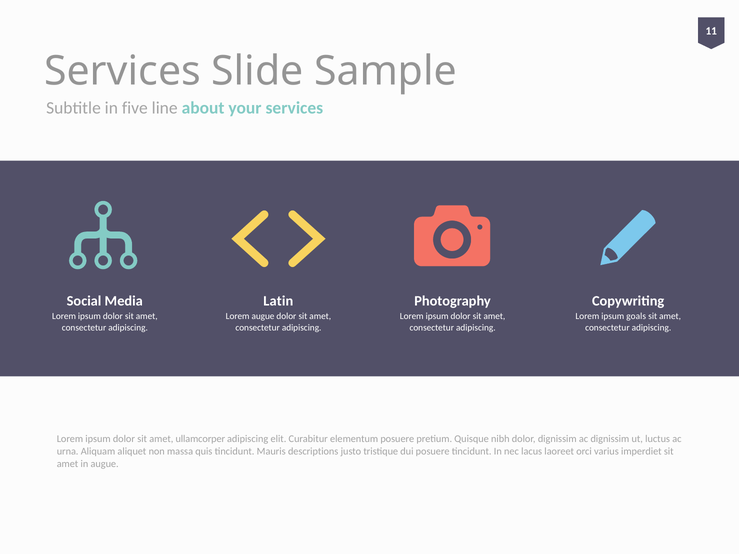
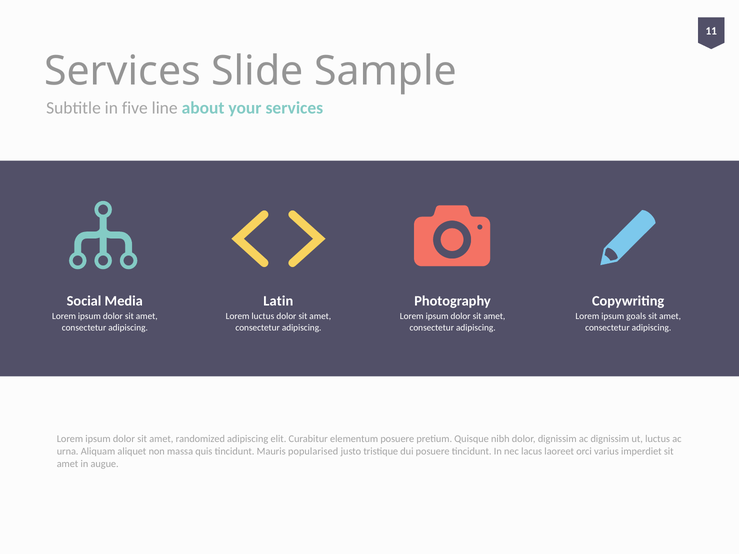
Lorem augue: augue -> luctus
ullamcorper: ullamcorper -> randomized
descriptions: descriptions -> popularised
